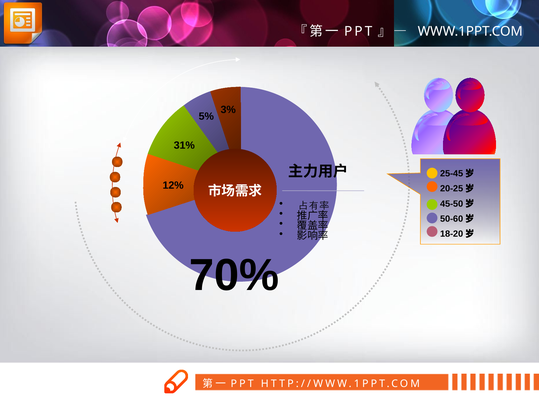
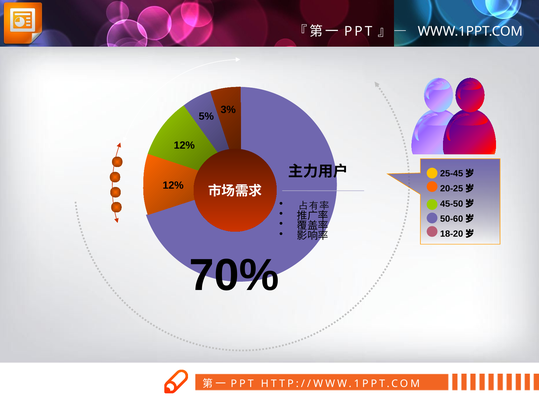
31% at (184, 146): 31% -> 12%
